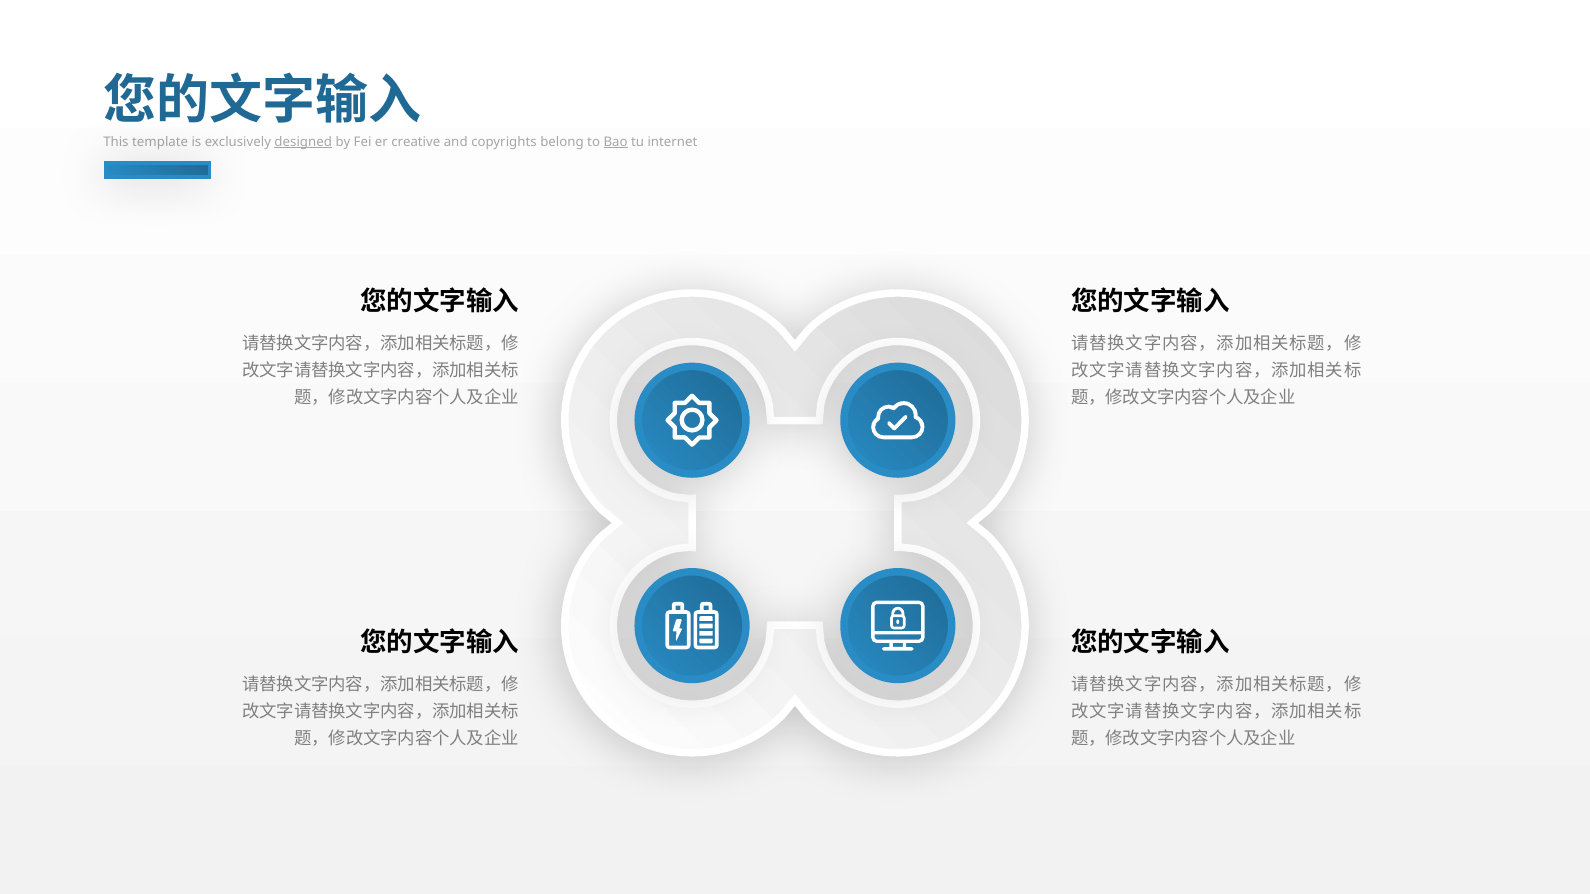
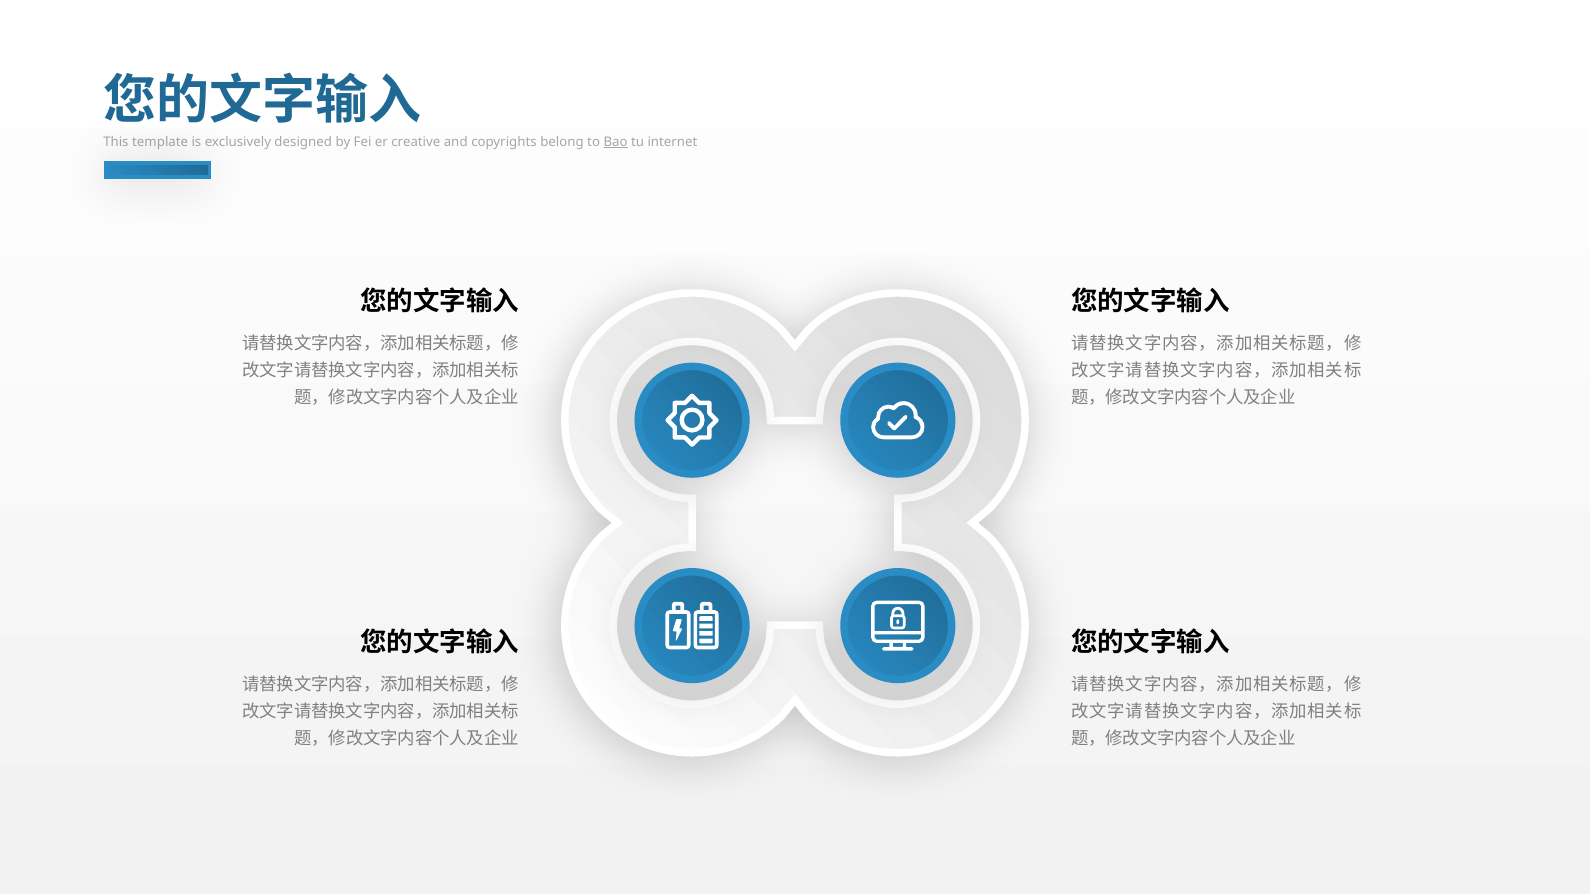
designed underline: present -> none
